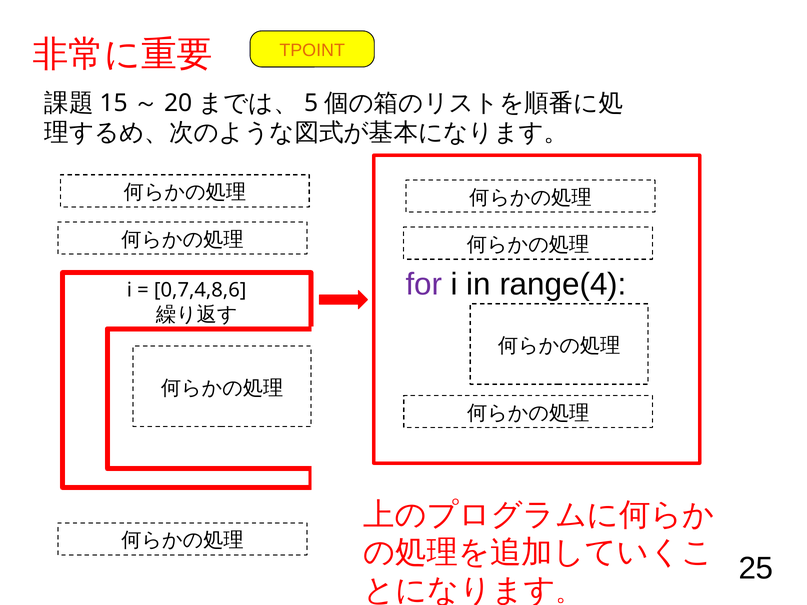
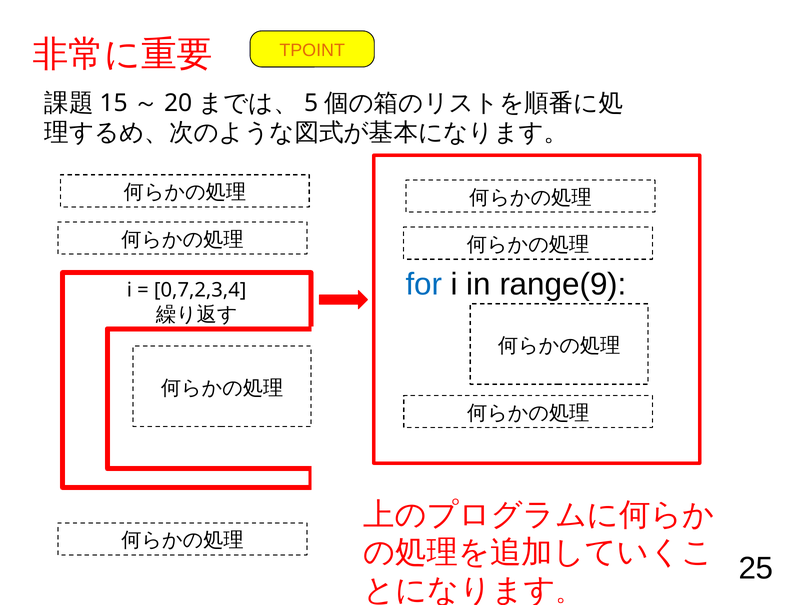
for colour: purple -> blue
range(4: range(4 -> range(9
0,7,4,8,6: 0,7,4,8,6 -> 0,7,2,3,4
